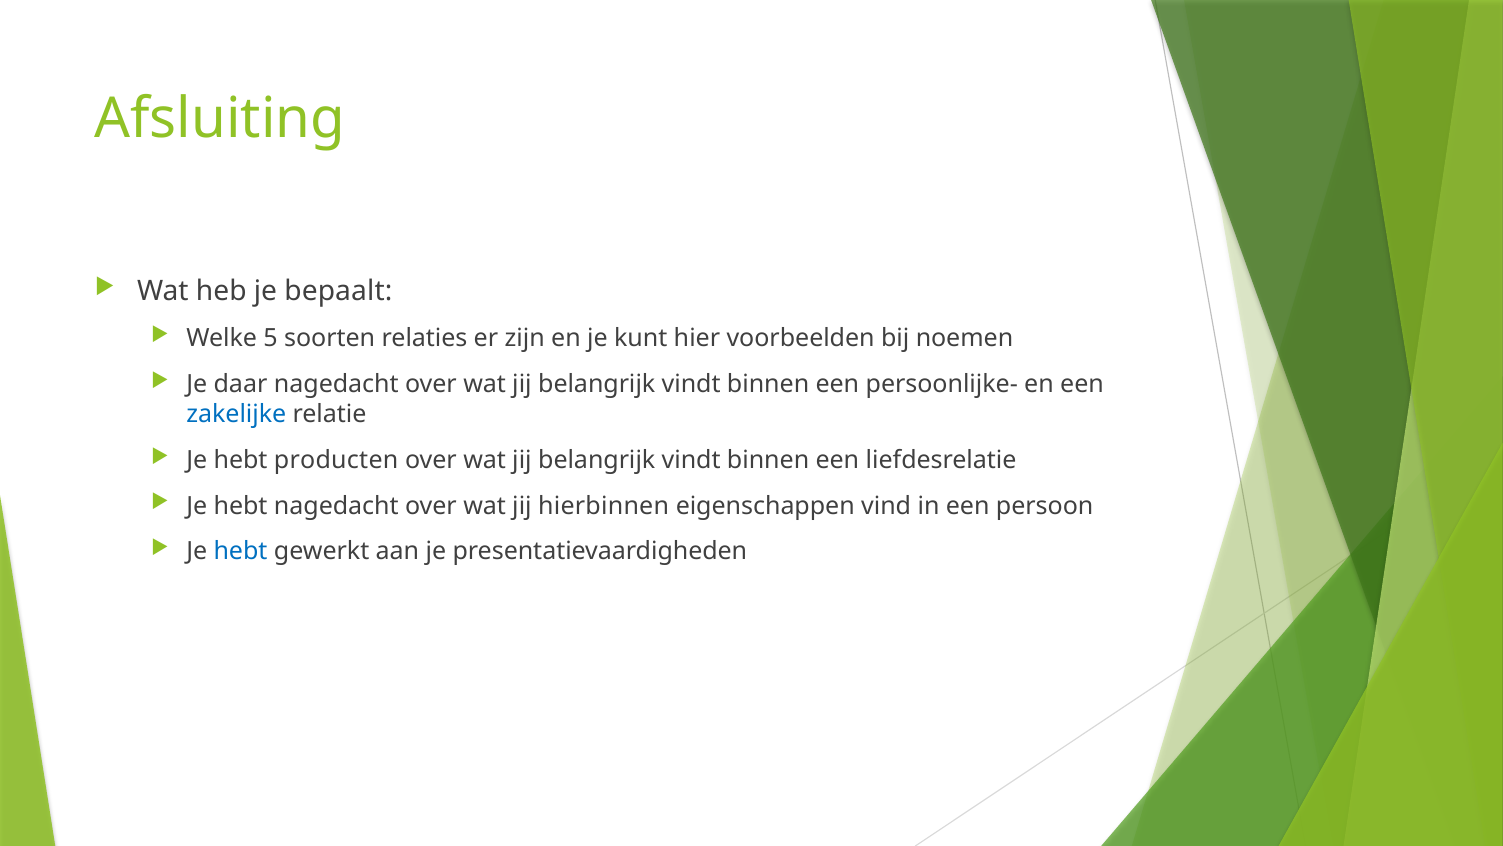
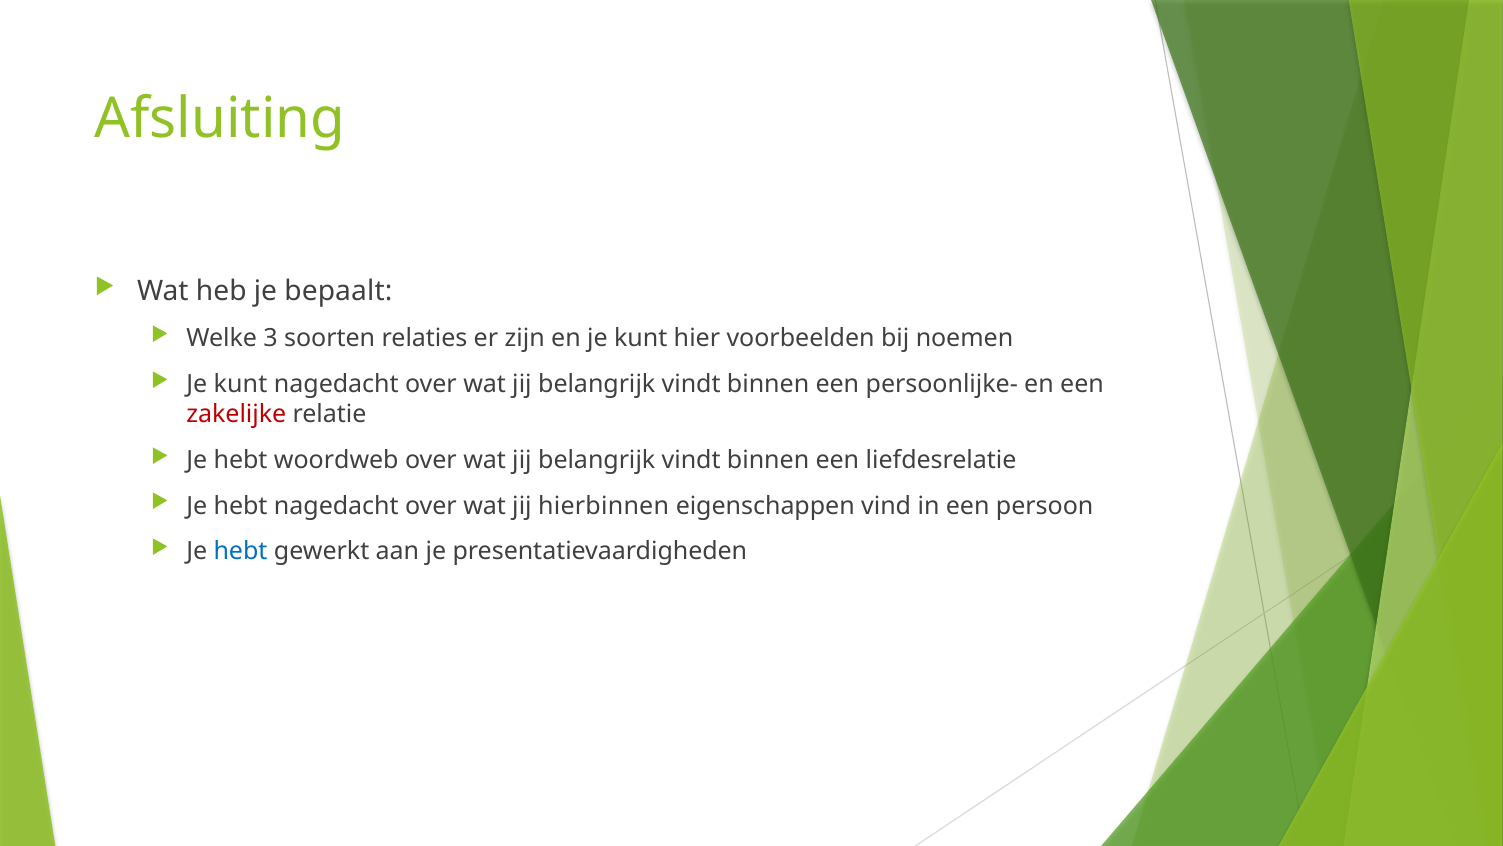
5: 5 -> 3
daar at (240, 384): daar -> kunt
zakelijke colour: blue -> red
producten: producten -> woordweb
